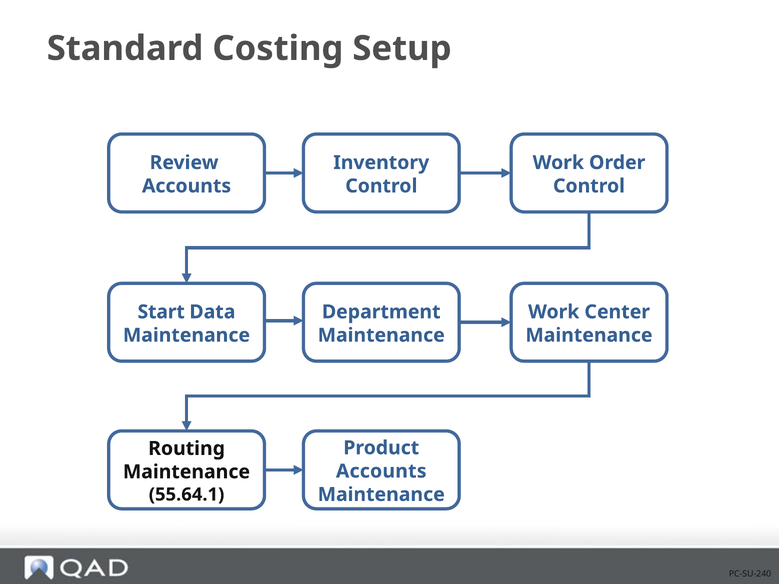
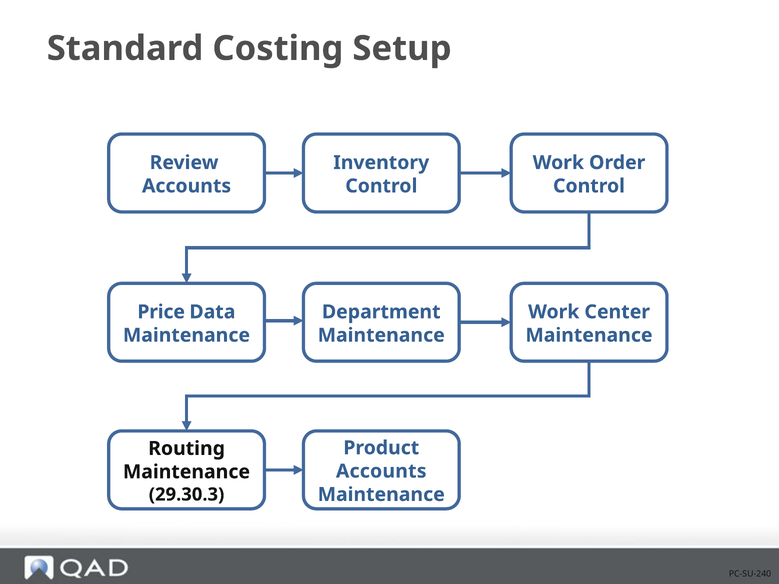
Start: Start -> Price
55.64.1: 55.64.1 -> 29.30.3
